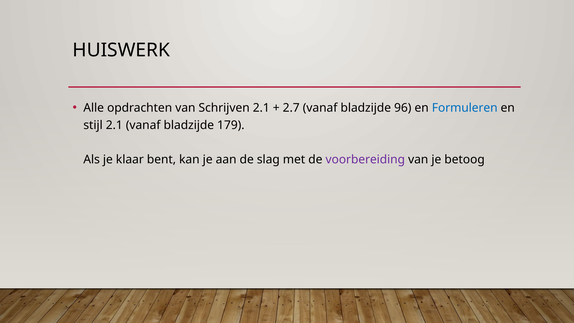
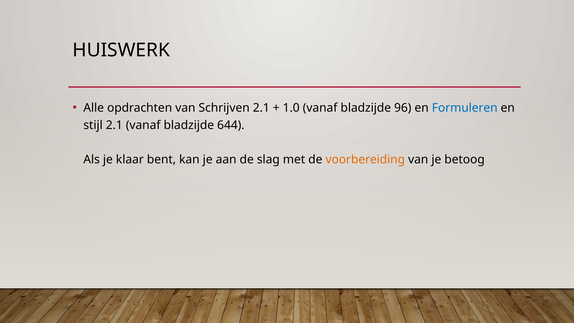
2.7: 2.7 -> 1.0
179: 179 -> 644
voorbereiding colour: purple -> orange
